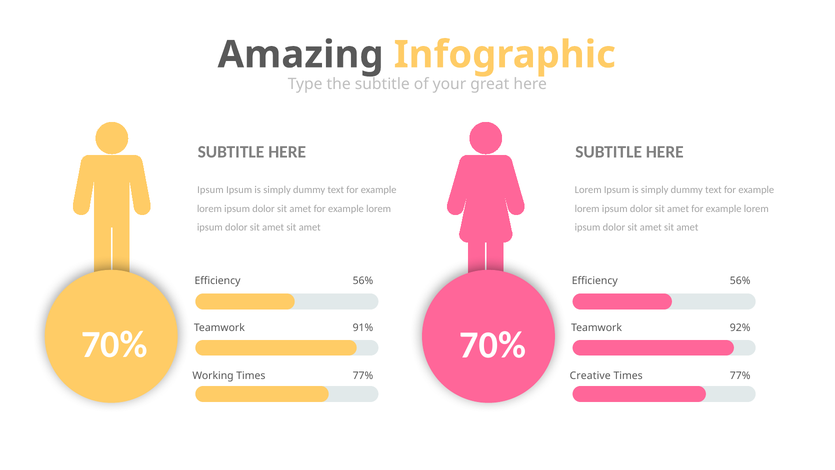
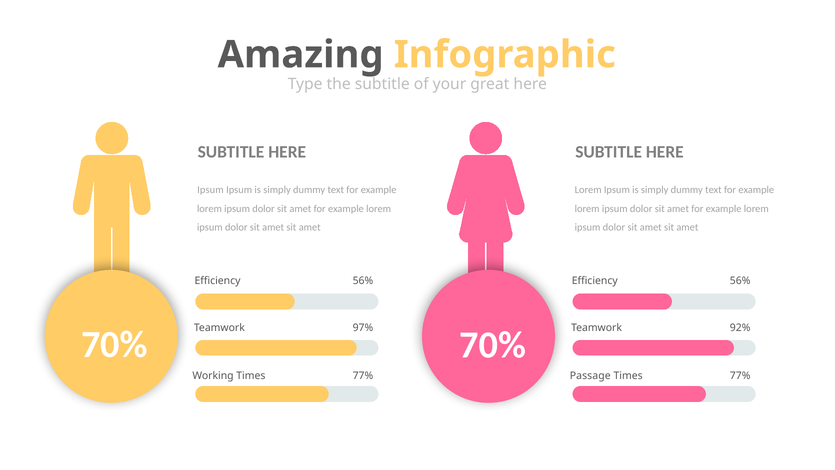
91%: 91% -> 97%
Creative: Creative -> Passage
